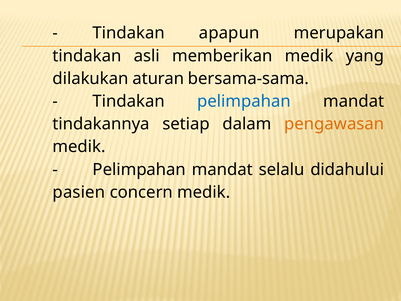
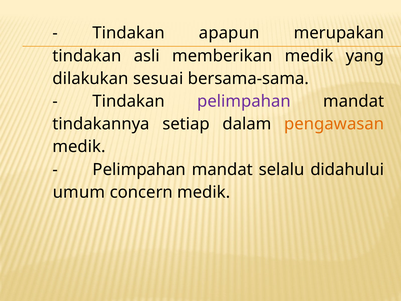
aturan: aturan -> sesuai
pelimpahan at (244, 101) colour: blue -> purple
pasien: pasien -> umum
